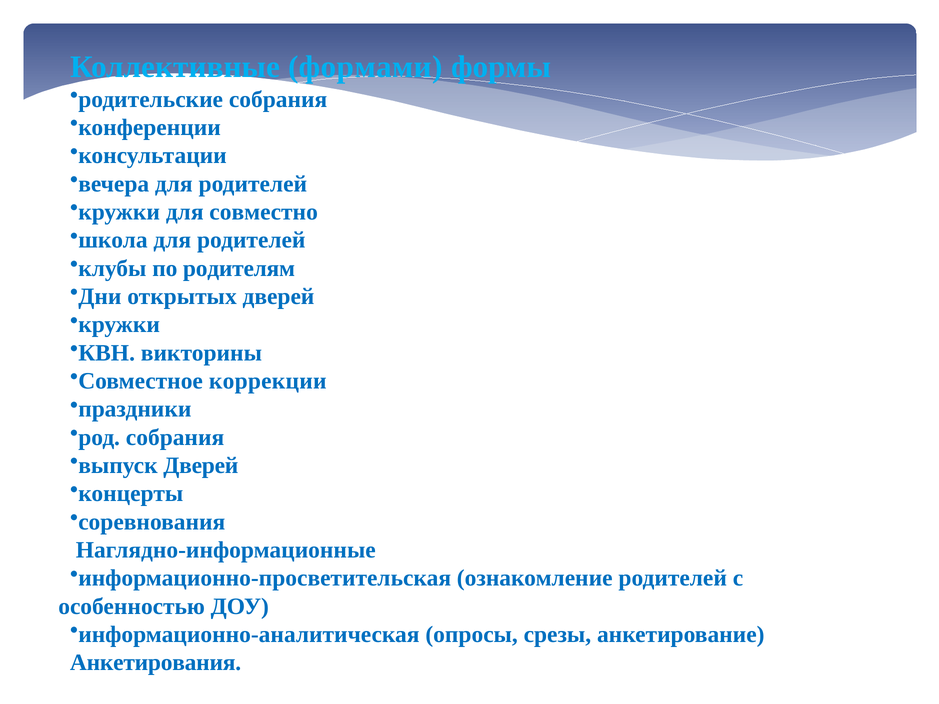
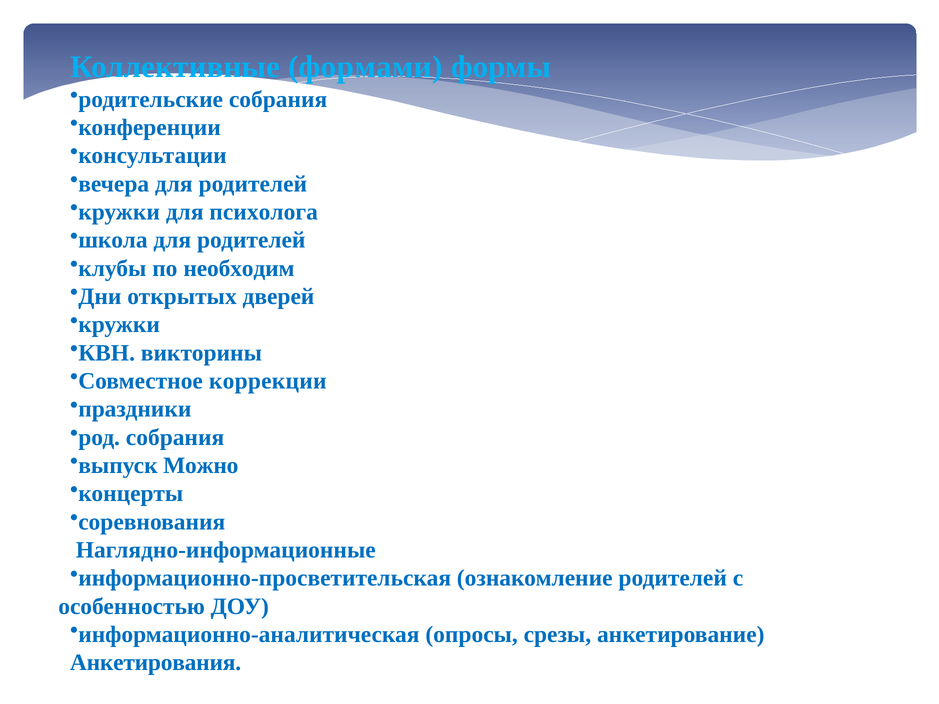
совместно: совместно -> психолога
родителям: родителям -> необходим
выпуск Дверей: Дверей -> Можно
